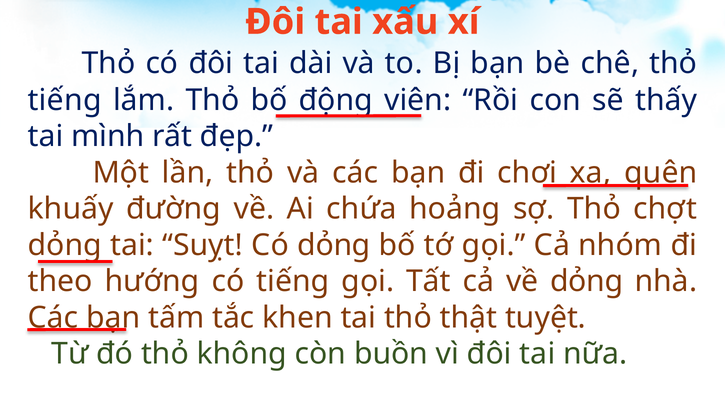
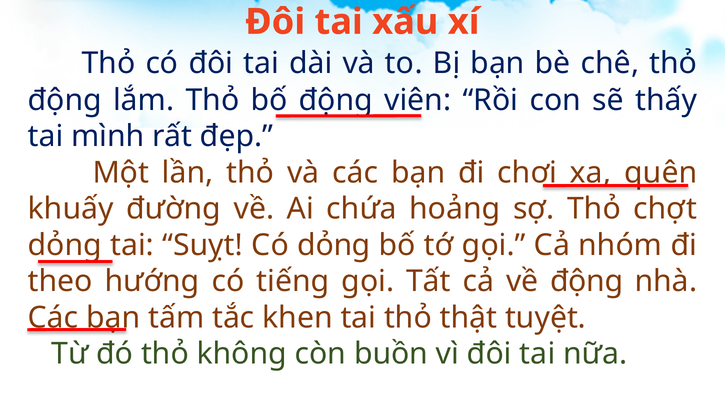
tiếng at (65, 100): tiếng -> động
về dỏng: dỏng -> động
